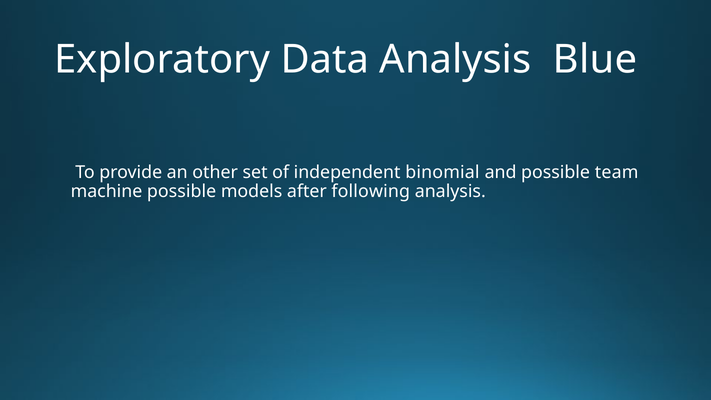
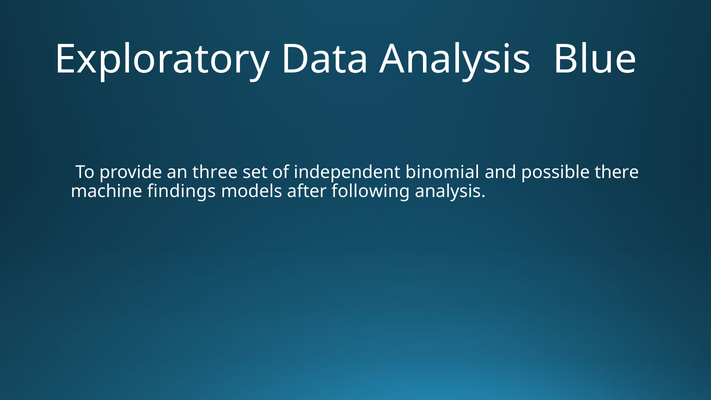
other: other -> three
team: team -> there
machine possible: possible -> findings
